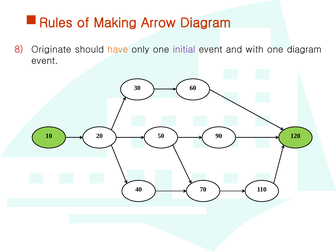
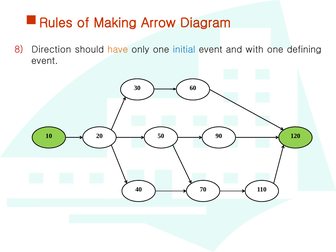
Originate: Originate -> Direction
initial colour: purple -> blue
one diagram: diagram -> defining
